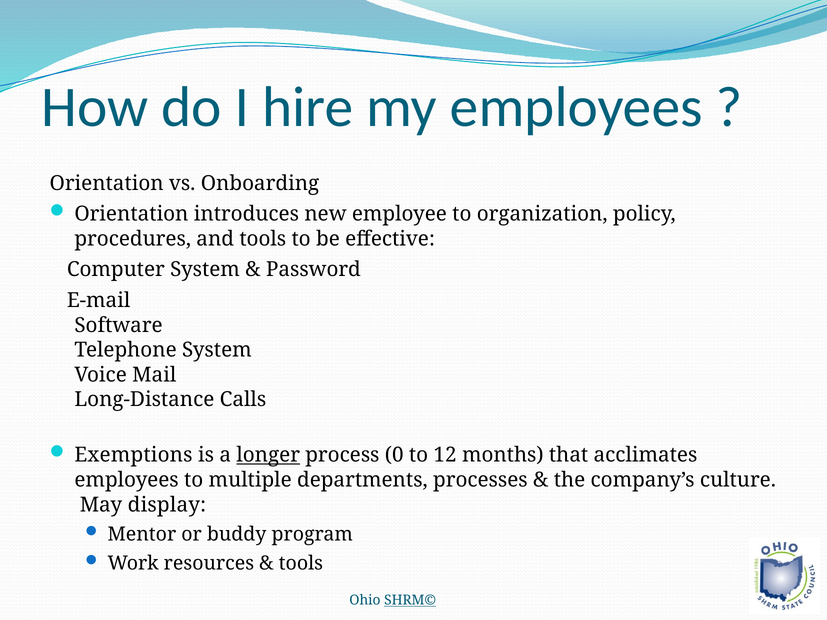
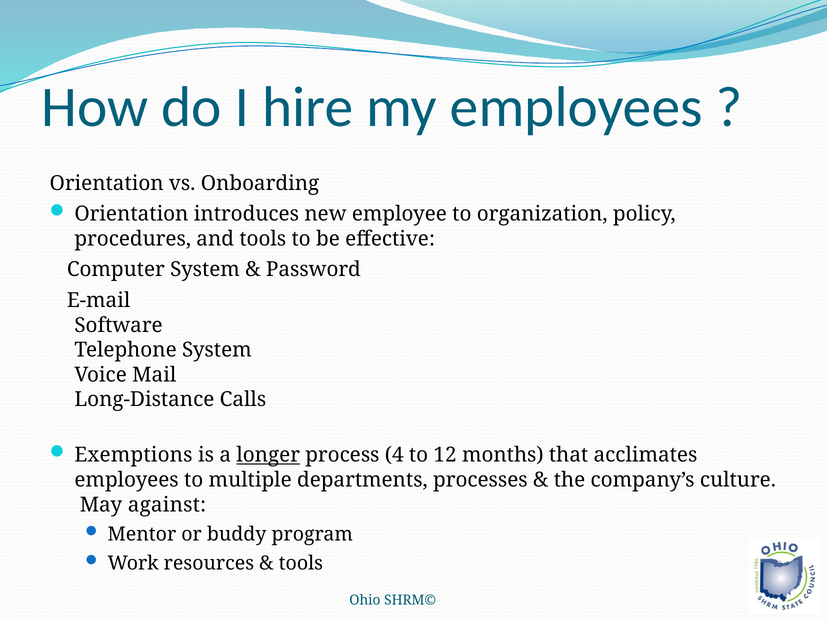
0: 0 -> 4
display: display -> against
SHRM© underline: present -> none
